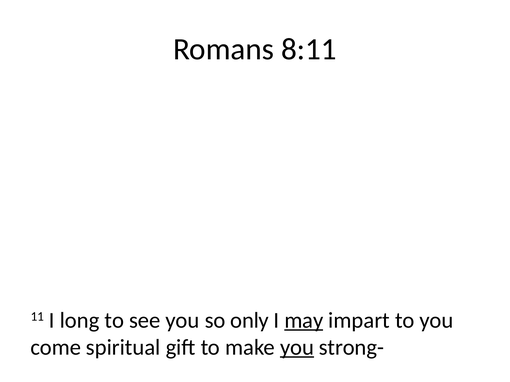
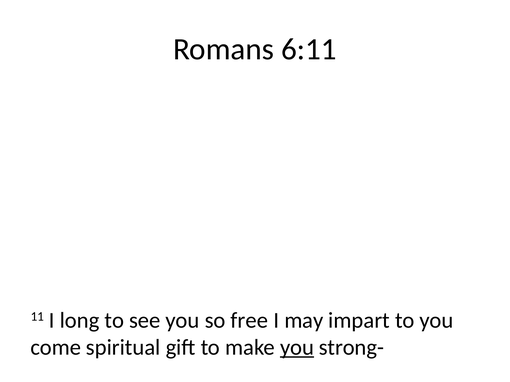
8:11: 8:11 -> 6:11
only: only -> free
may underline: present -> none
